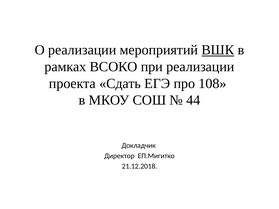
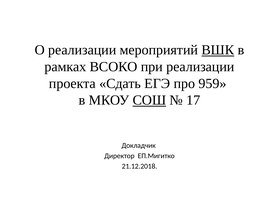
108: 108 -> 959
СОШ underline: none -> present
44: 44 -> 17
